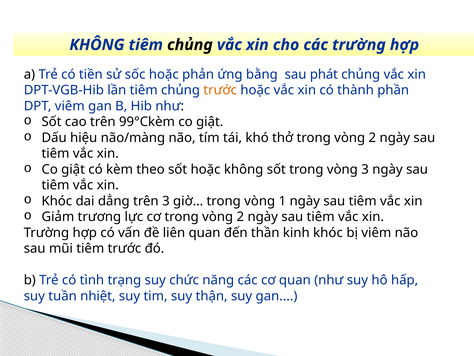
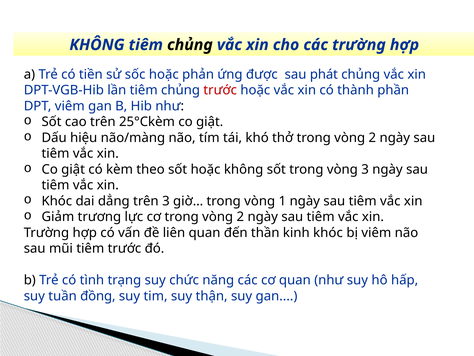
bằng: bằng -> được
trước at (220, 90) colour: orange -> red
99°Ckèm: 99°Ckèm -> 25°Ckèm
nhiệt: nhiệt -> đồng
